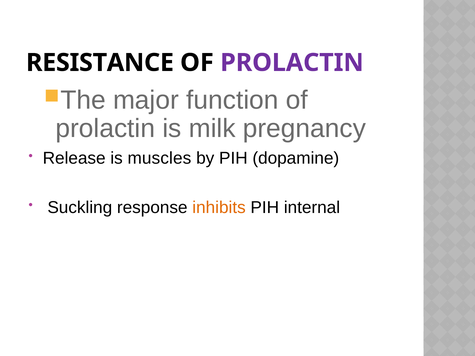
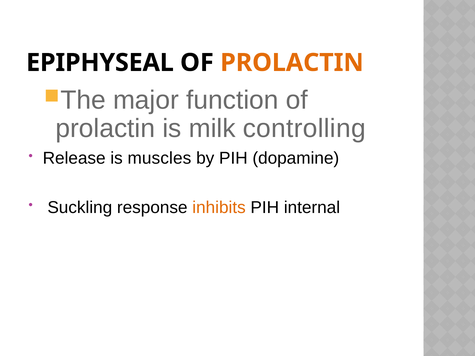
RESISTANCE: RESISTANCE -> EPIPHYSEAL
PROLACTIN at (292, 63) colour: purple -> orange
pregnancy: pregnancy -> controlling
